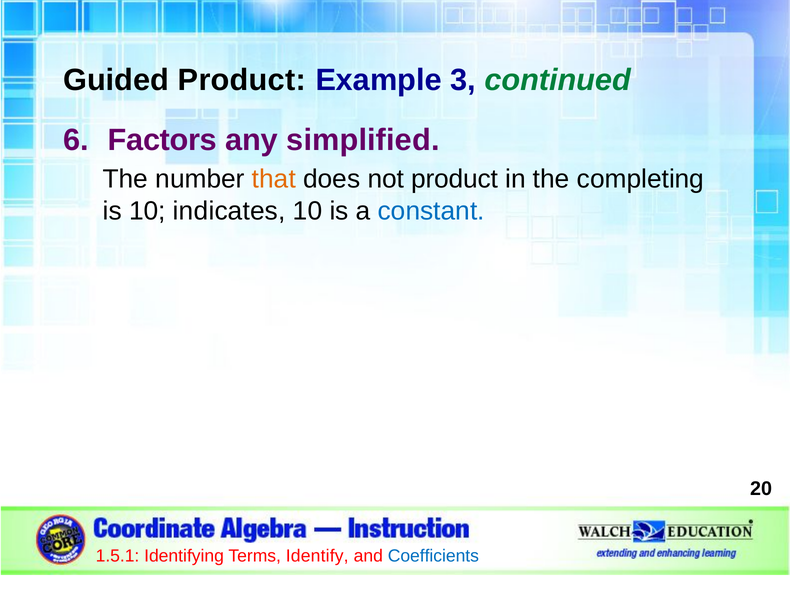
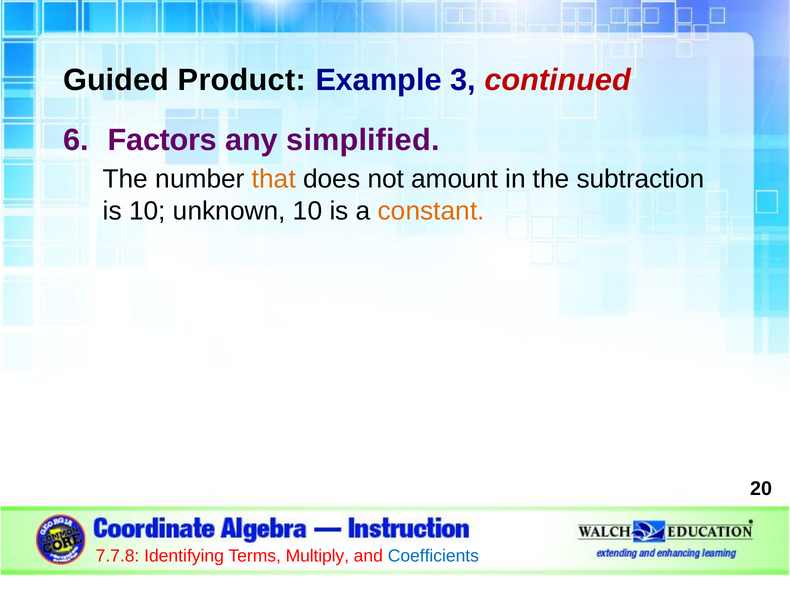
continued colour: green -> red
not product: product -> amount
completing: completing -> subtraction
indicates: indicates -> unknown
constant colour: blue -> orange
1.5.1: 1.5.1 -> 7.7.8
Identify: Identify -> Multiply
